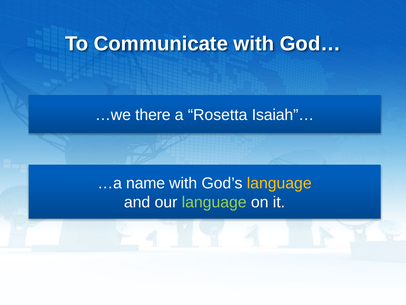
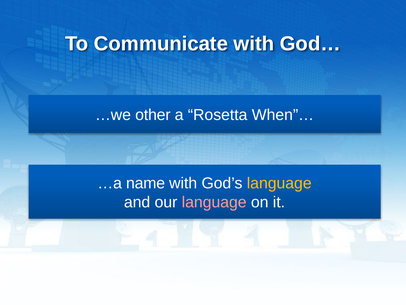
there: there -> other
Isaiah”…: Isaiah”… -> When”…
language at (214, 202) colour: light green -> pink
